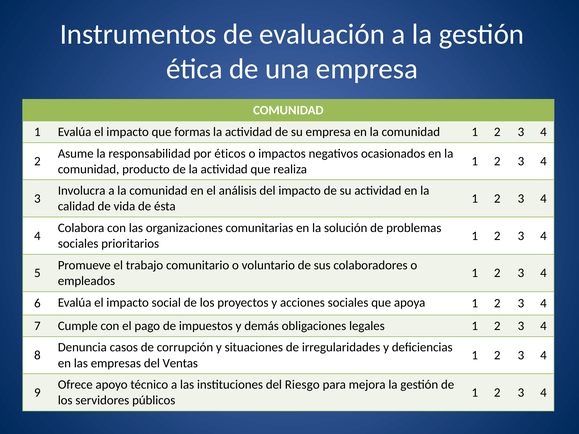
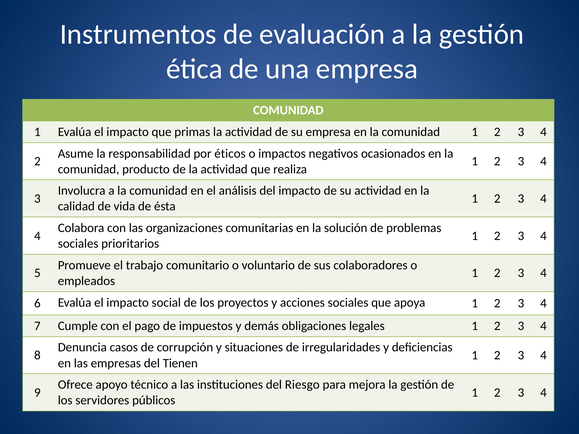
formas: formas -> primas
Ventas: Ventas -> Tienen
